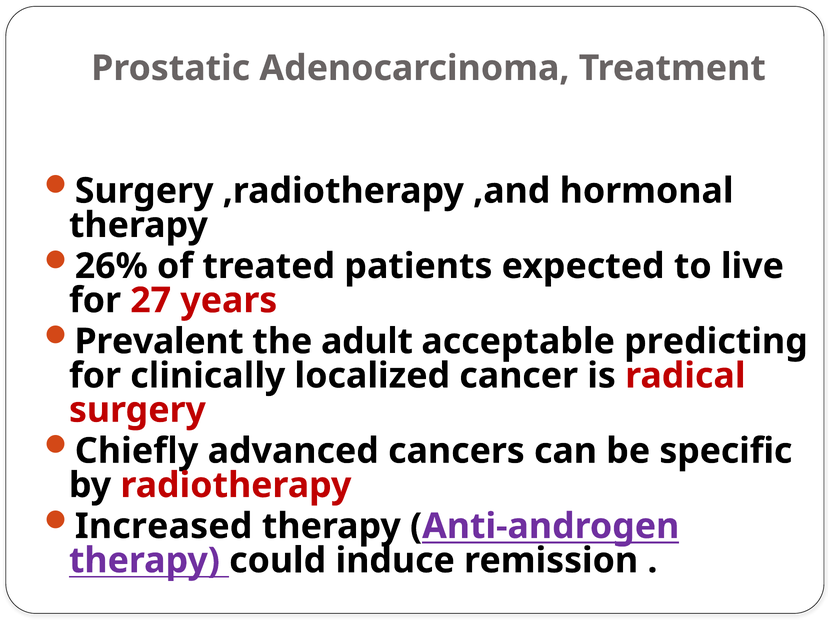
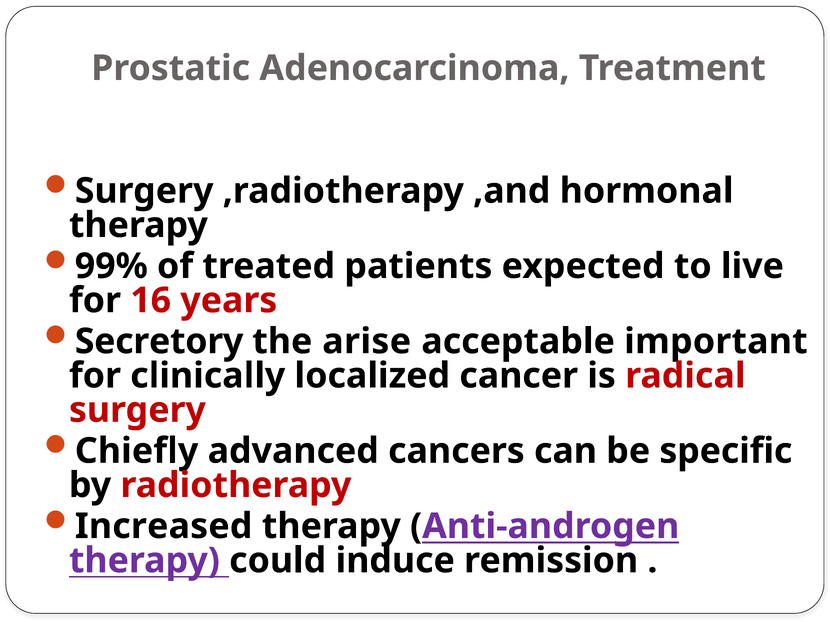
26%: 26% -> 99%
27: 27 -> 16
Prevalent: Prevalent -> Secretory
adult: adult -> arise
predicting: predicting -> important
